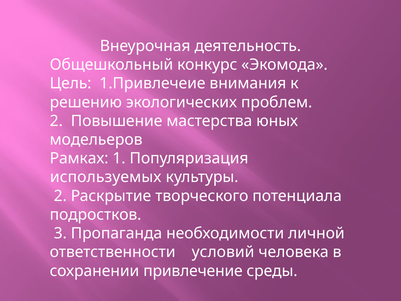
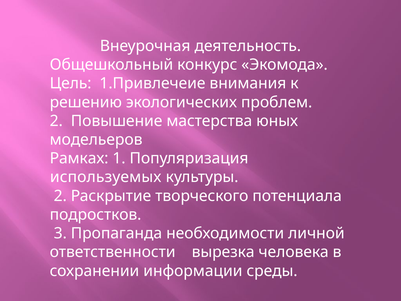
условий: условий -> вырезка
привлечение: привлечение -> информации
